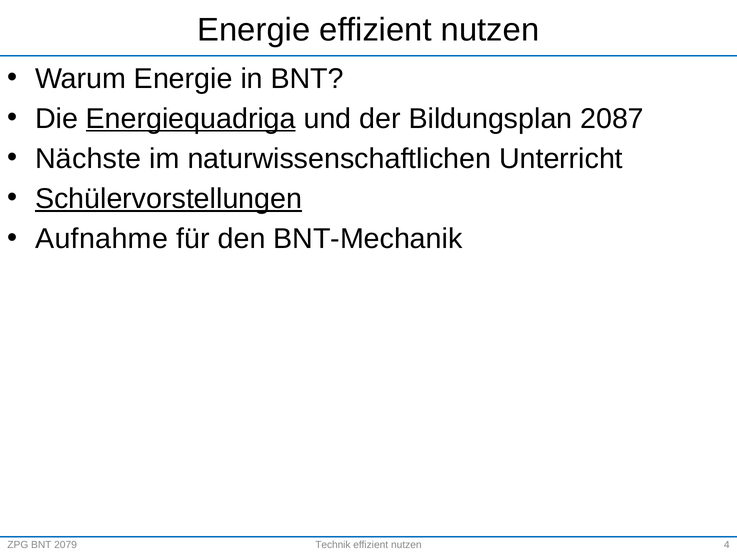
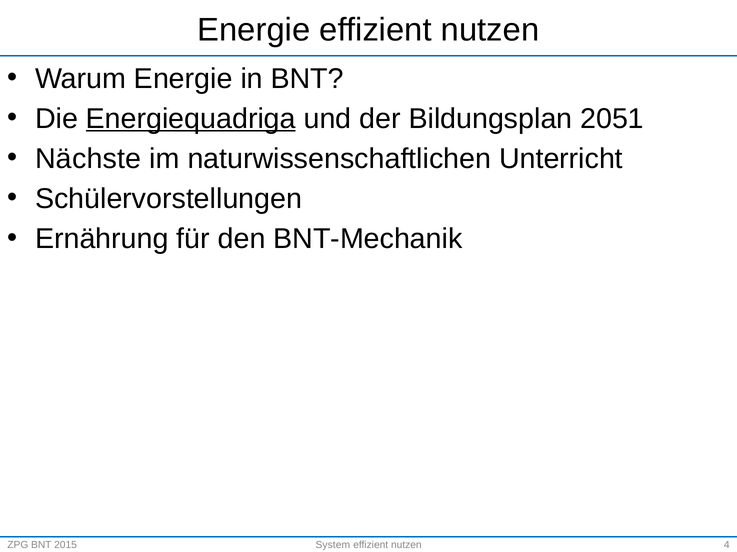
2087: 2087 -> 2051
Schülervorstellungen underline: present -> none
Aufnahme: Aufnahme -> Ernährung
2079: 2079 -> 2015
Technik: Technik -> System
